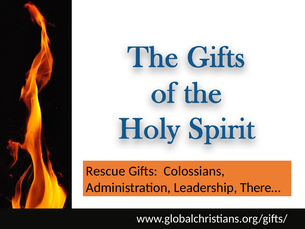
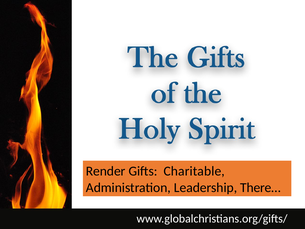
Rescue: Rescue -> Render
Colossians: Colossians -> Charitable
